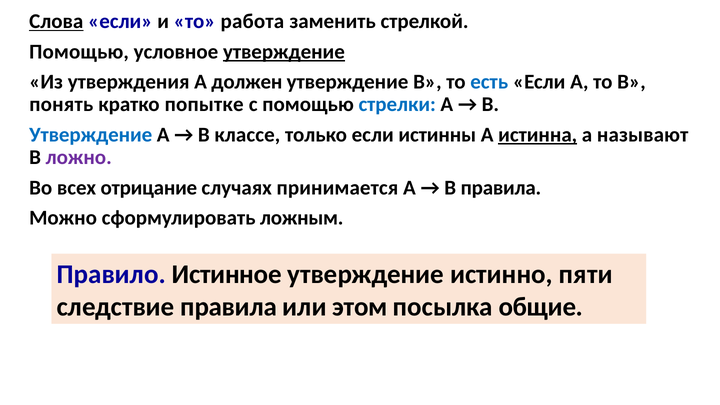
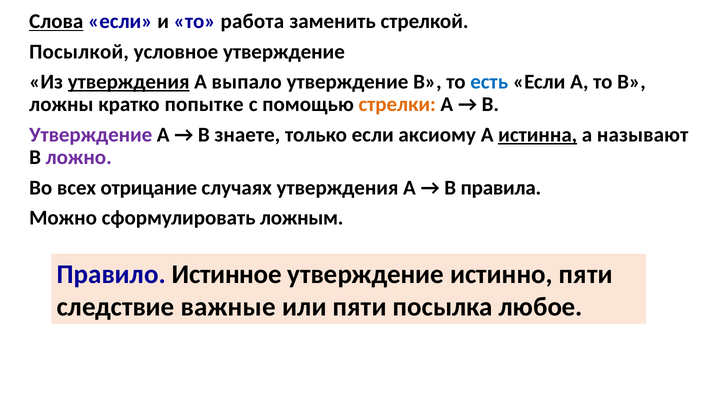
Помощью at (79, 52): Помощью -> Посылкой
утверждение at (284, 52) underline: present -> none
утверждения at (129, 82) underline: none -> present
должен: должен -> выпало
понять: понять -> ложны
стрелки colour: blue -> orange
Утверждение at (91, 135) colour: blue -> purple
классе: классе -> знаете
истинны: истинны -> аксиому
случаях принимается: принимается -> утверждения
следствие правила: правила -> важные
или этом: этом -> пяти
общие: общие -> любое
